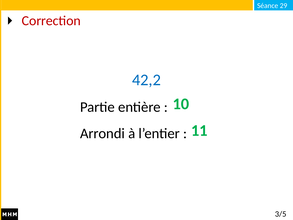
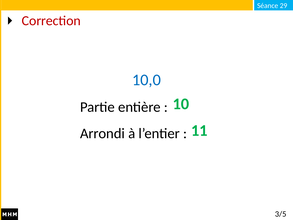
42,2: 42,2 -> 10,0
